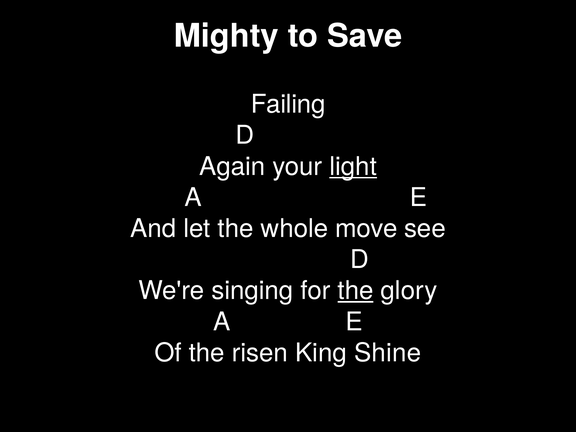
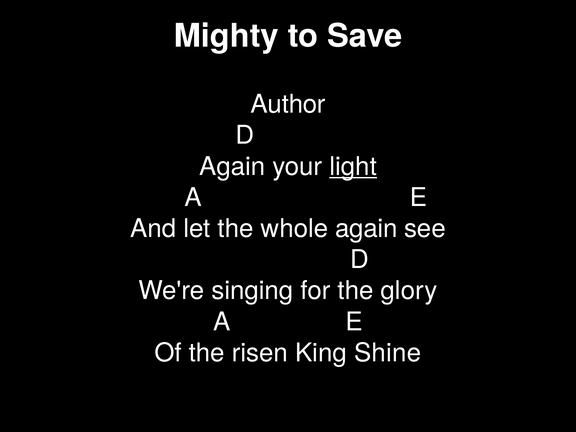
Failing: Failing -> Author
whole move: move -> again
the at (356, 291) underline: present -> none
